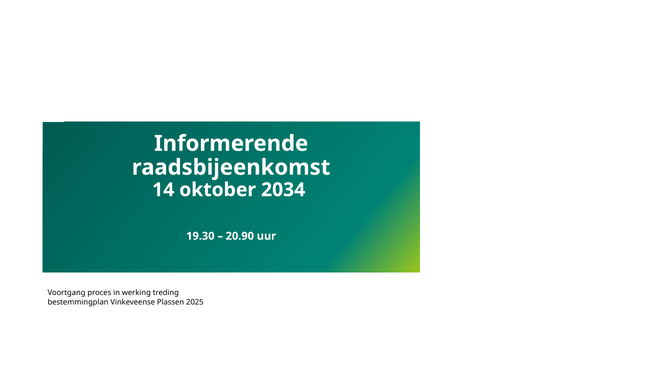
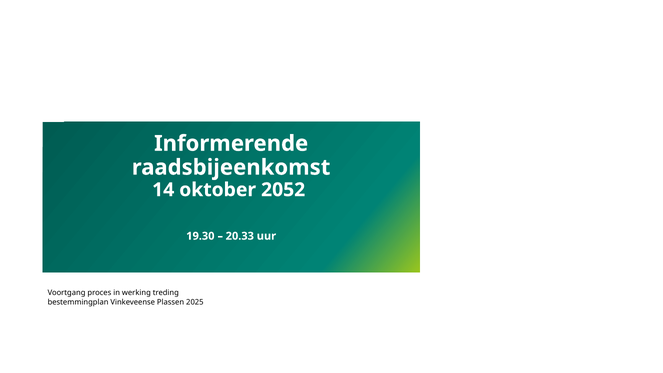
2034: 2034 -> 2052
20.90: 20.90 -> 20.33
